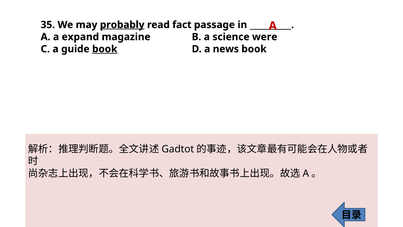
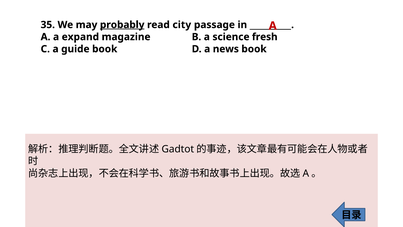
fact: fact -> city
were: were -> fresh
book at (105, 49) underline: present -> none
